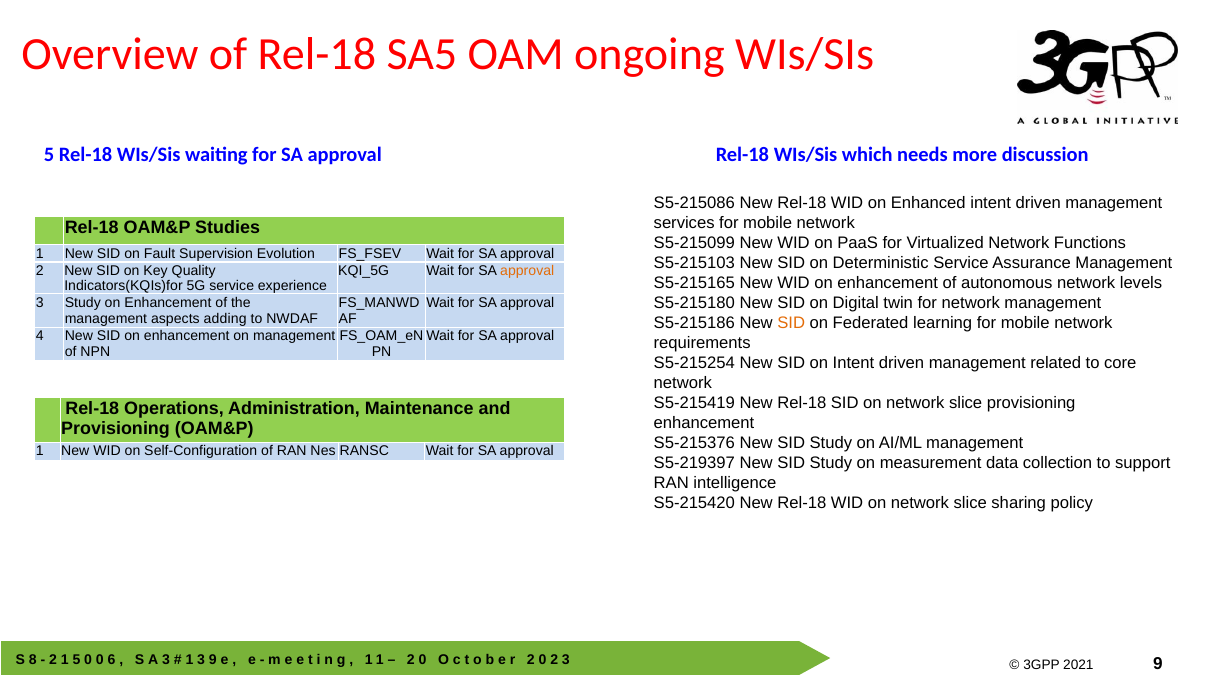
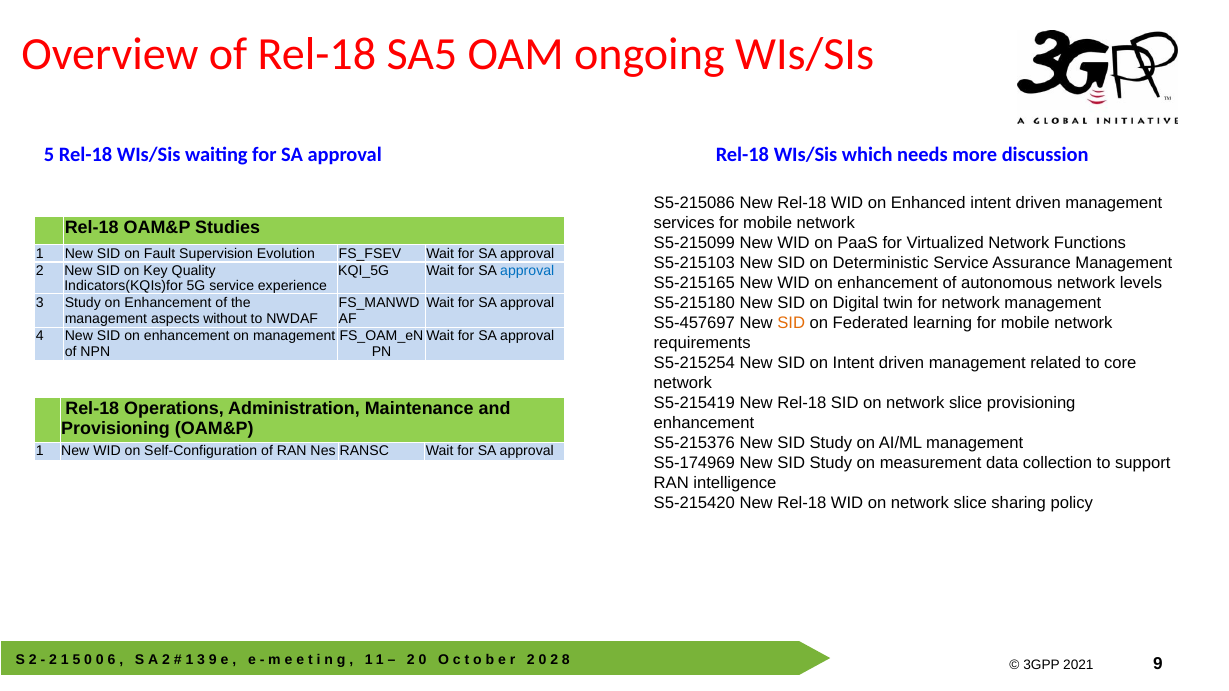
approval at (527, 271) colour: orange -> blue
adding: adding -> without
S5-215186: S5-215186 -> S5-457697
S5-219397: S5-219397 -> S5-174969
8 at (33, 660): 8 -> 2
3 at (166, 660): 3 -> 2
2 3: 3 -> 8
